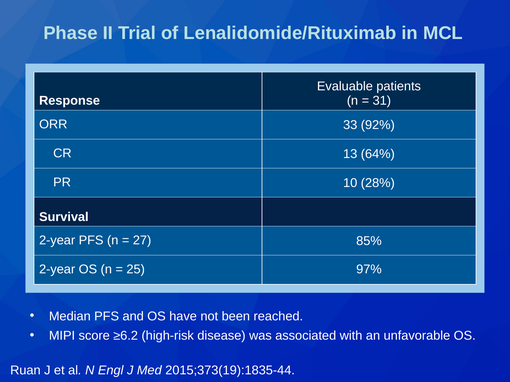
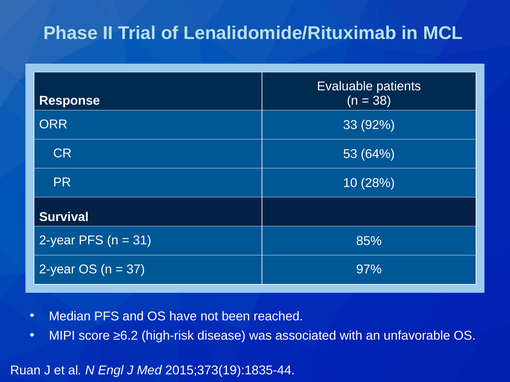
31: 31 -> 38
13: 13 -> 53
27: 27 -> 31
25: 25 -> 37
